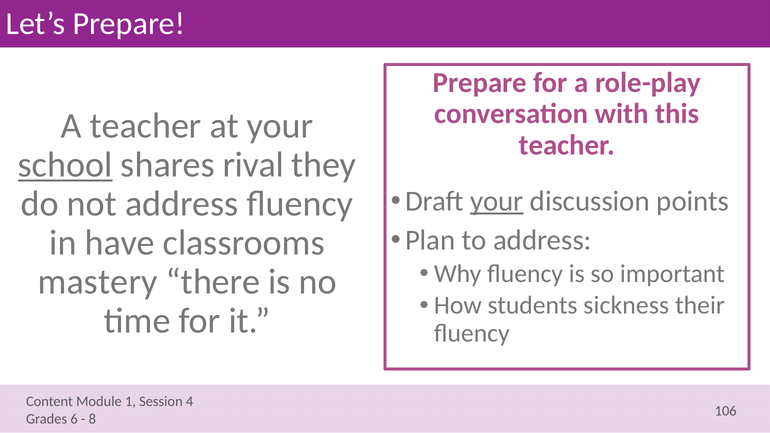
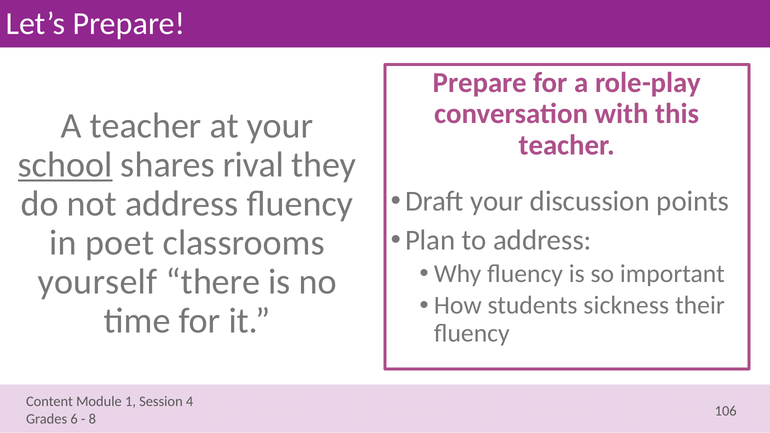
your at (497, 201) underline: present -> none
have: have -> poet
mastery: mastery -> yourself
